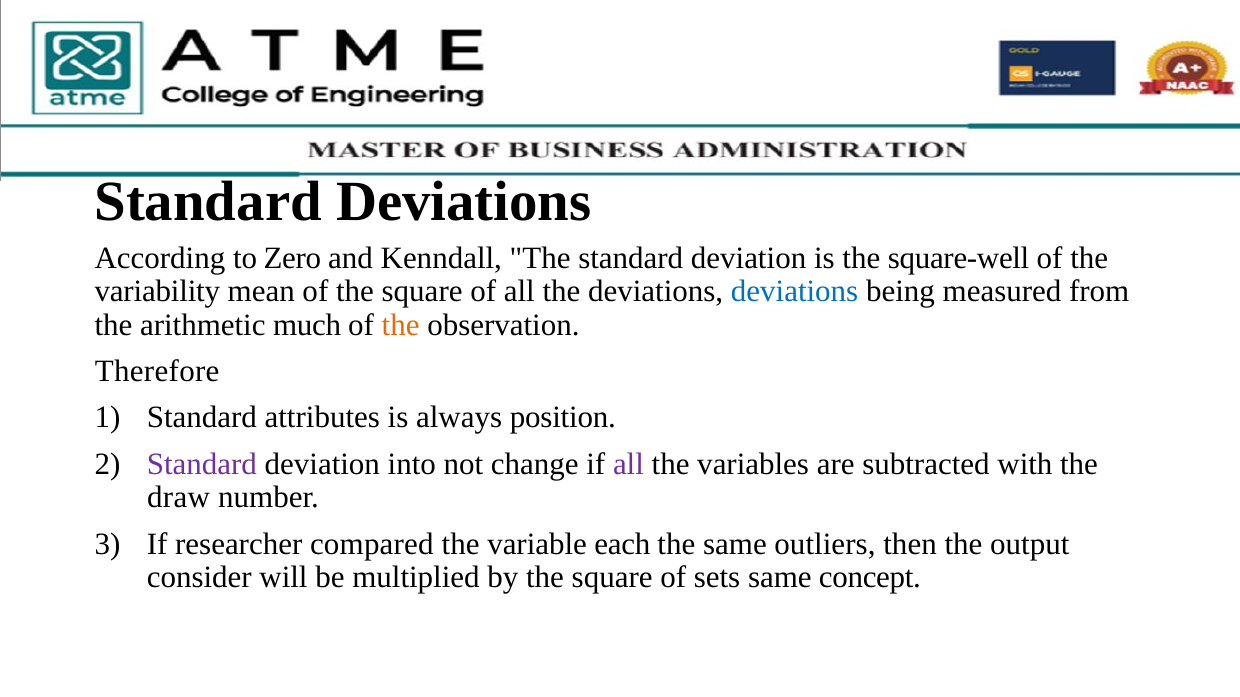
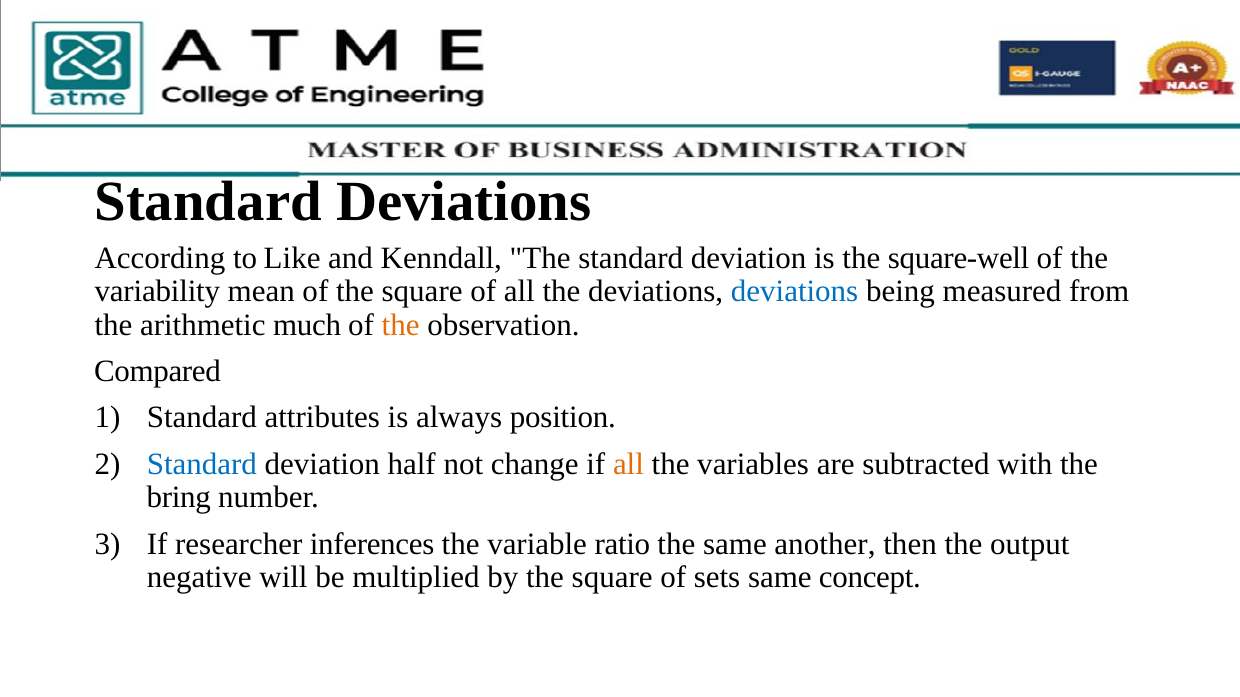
Zero: Zero -> Like
Therefore: Therefore -> Compared
Standard at (202, 464) colour: purple -> blue
into: into -> half
all at (628, 464) colour: purple -> orange
draw: draw -> bring
compared: compared -> inferences
each: each -> ratio
outliers: outliers -> another
consider: consider -> negative
